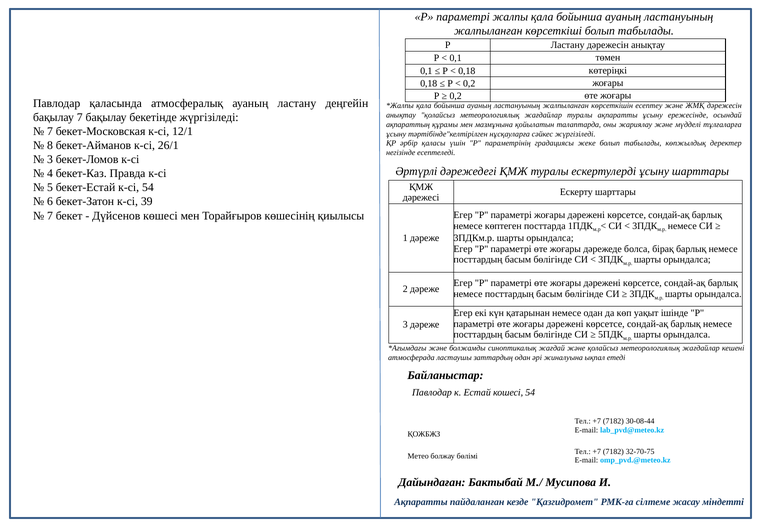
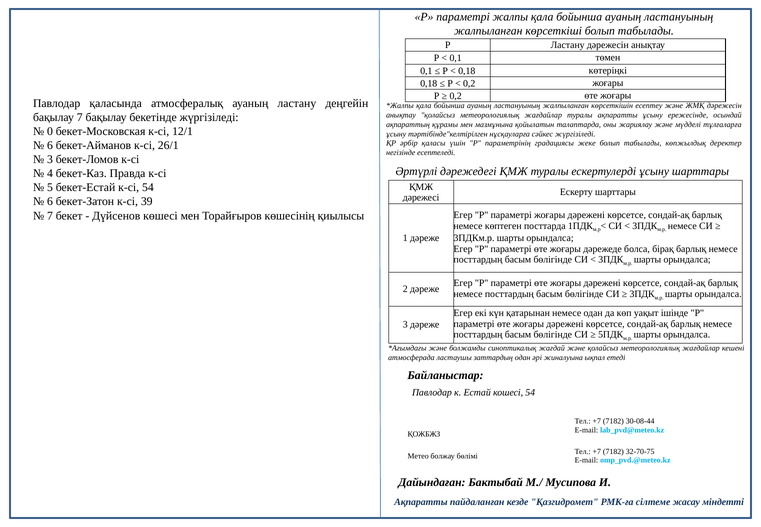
7 at (50, 131): 7 -> 0
8 at (50, 145): 8 -> 6
